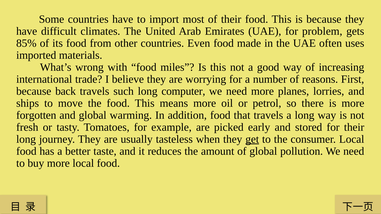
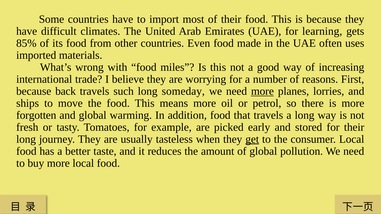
problem: problem -> learning
computer: computer -> someday
more at (262, 91) underline: none -> present
